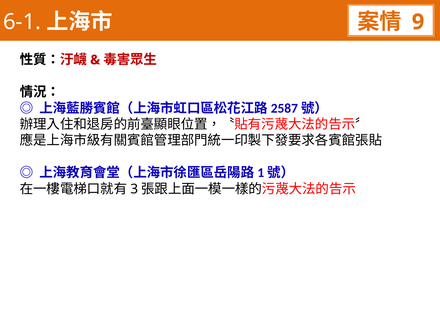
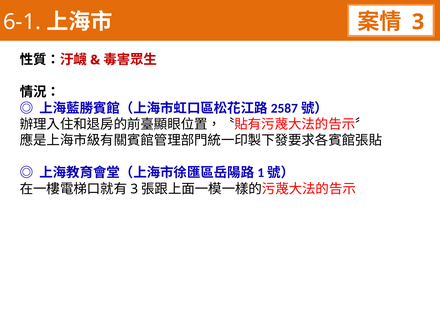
9 at (418, 22): 9 -> 3
